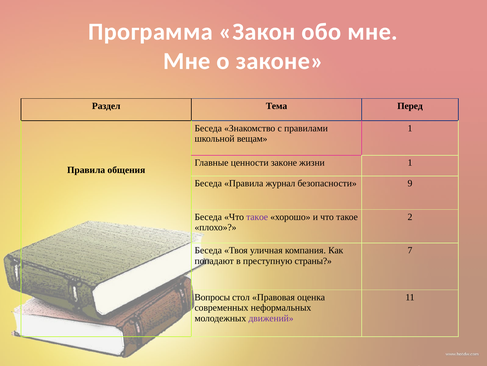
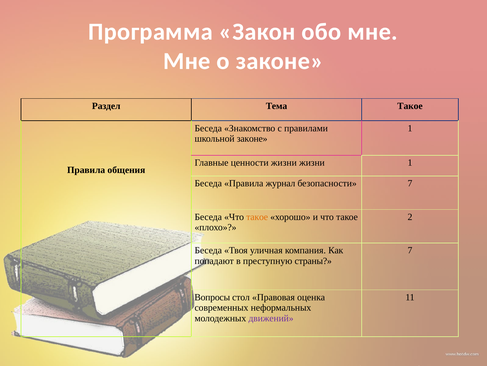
Тема Перед: Перед -> Такое
школьной вещам: вещам -> законе
ценности законе: законе -> жизни
безопасности 9: 9 -> 7
такое at (257, 216) colour: purple -> orange
